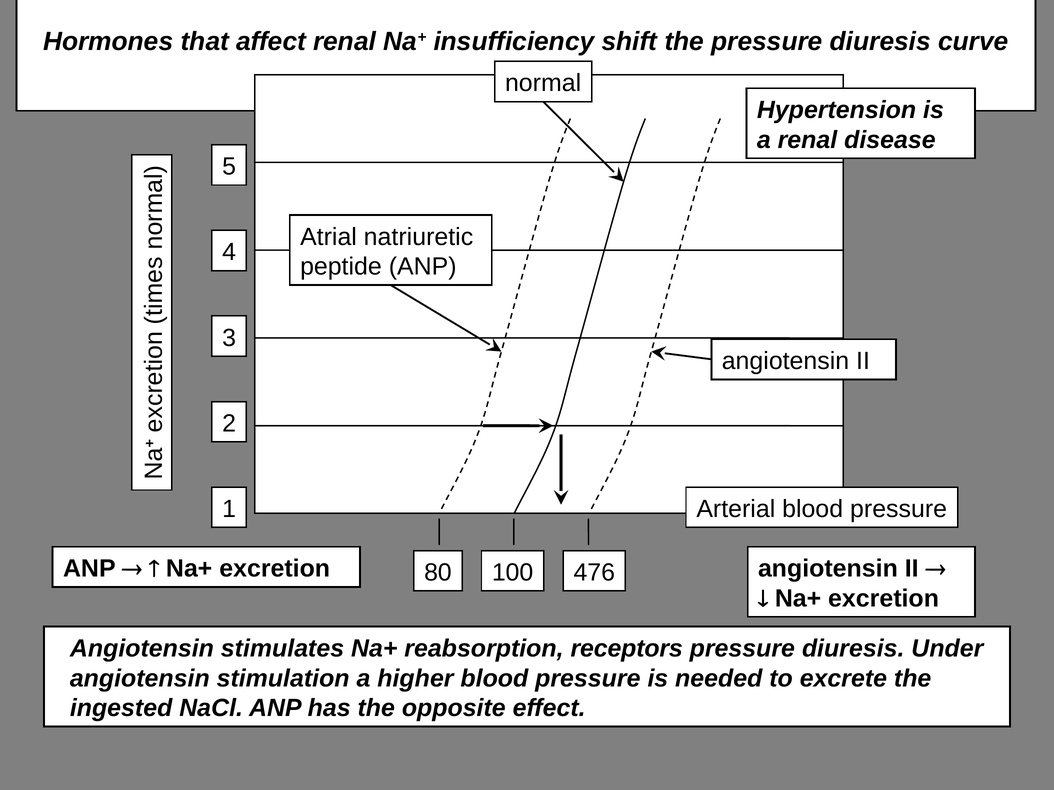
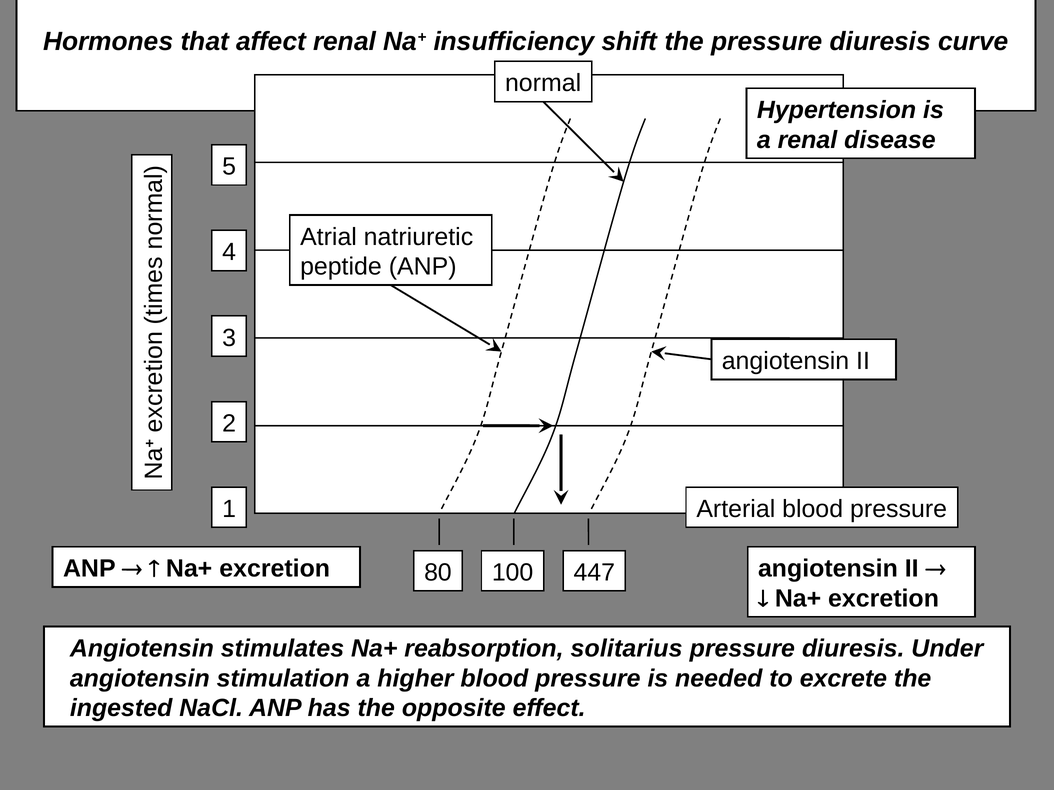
476: 476 -> 447
receptors: receptors -> solitarius
